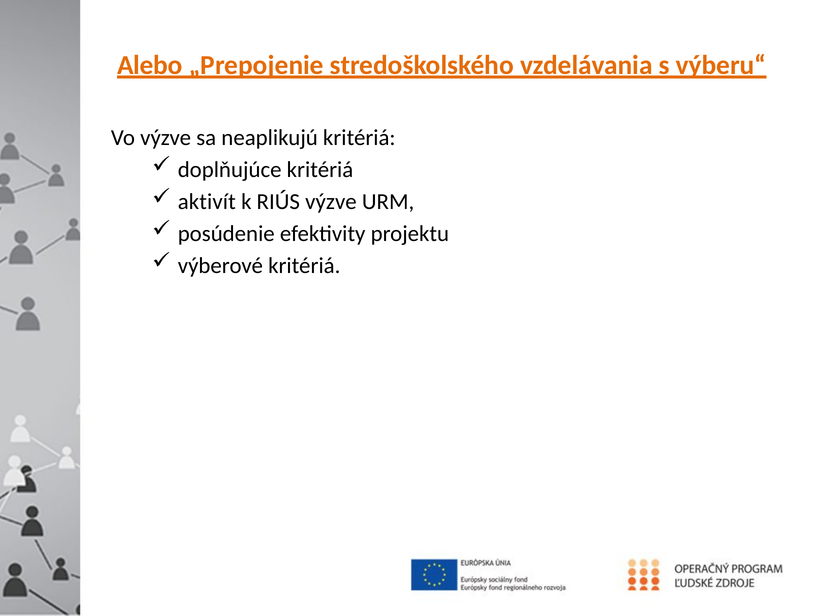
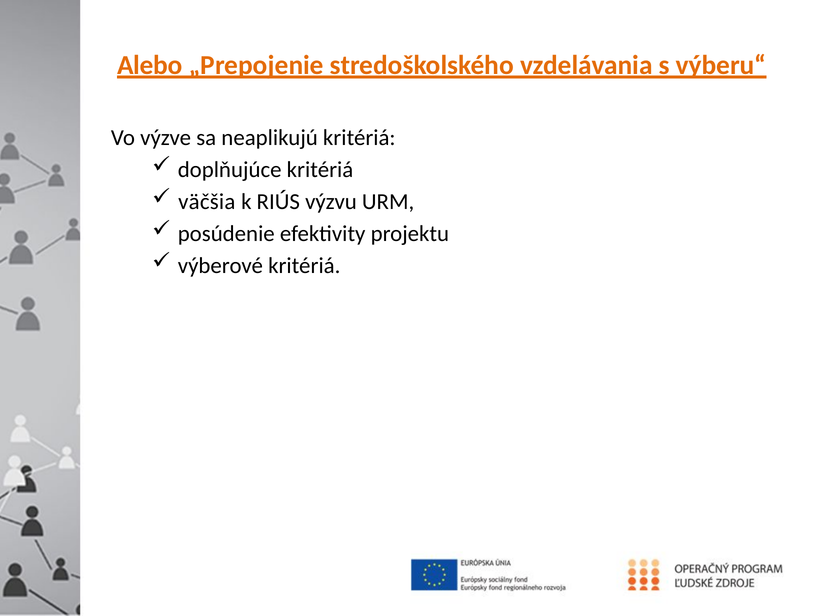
aktivít: aktivít -> väčšia
RIÚS výzve: výzve -> výzvu
